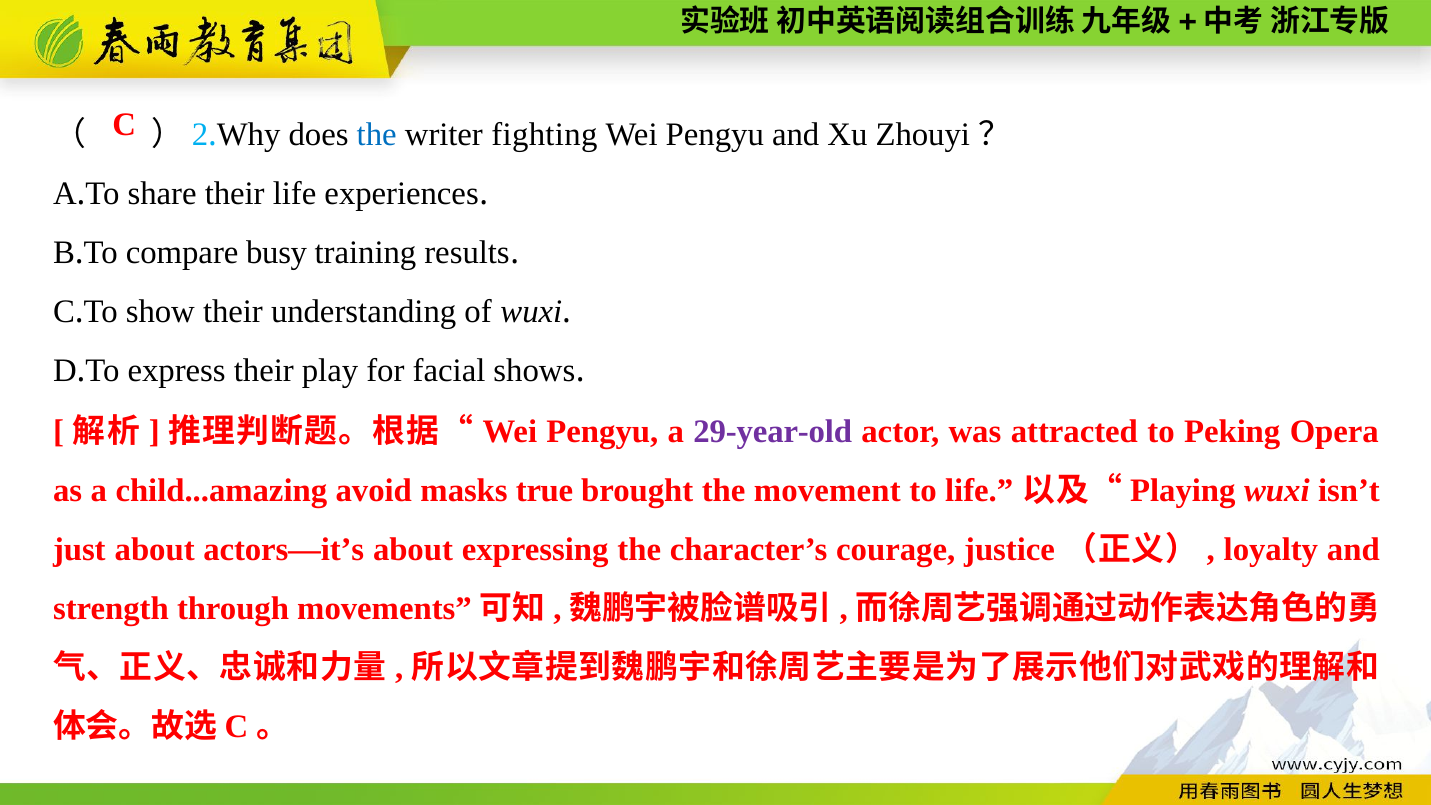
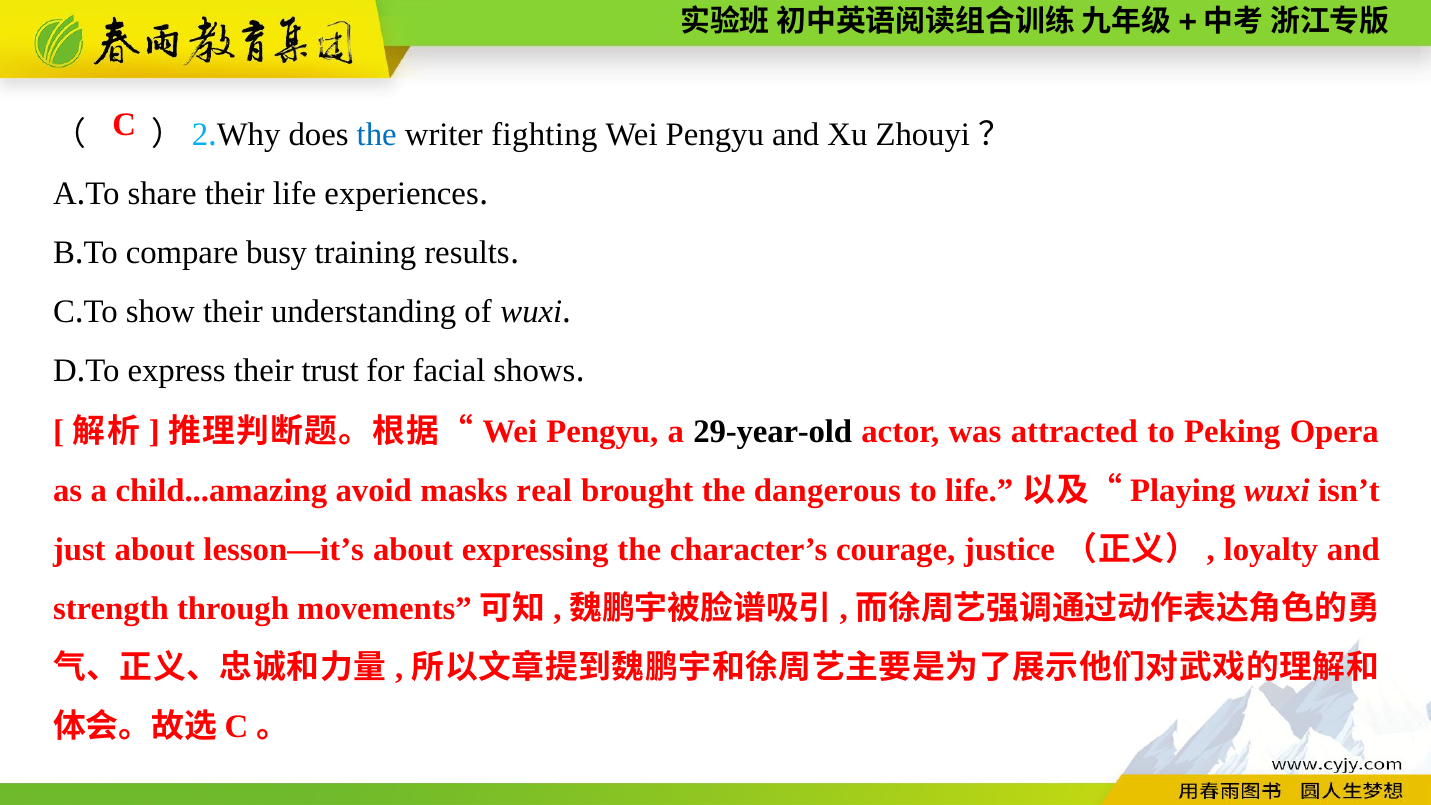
play: play -> trust
29-year-old colour: purple -> black
true: true -> real
movement: movement -> dangerous
actors—it’s: actors—it’s -> lesson—it’s
